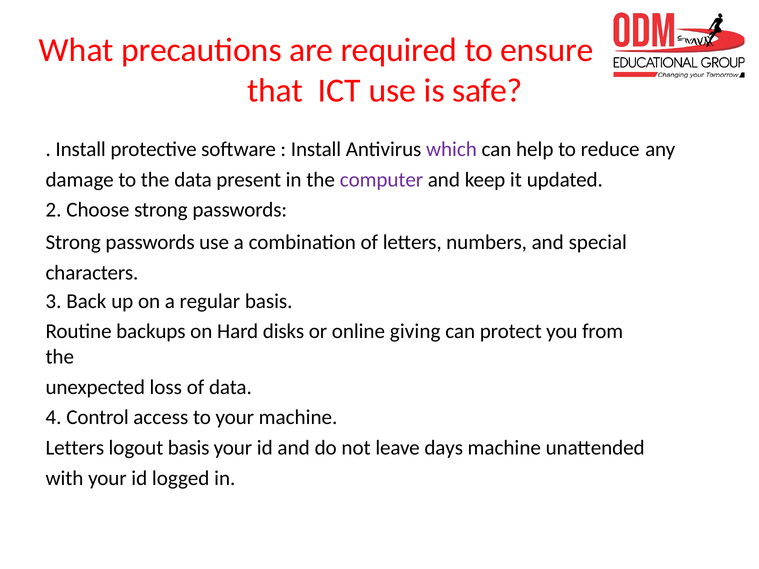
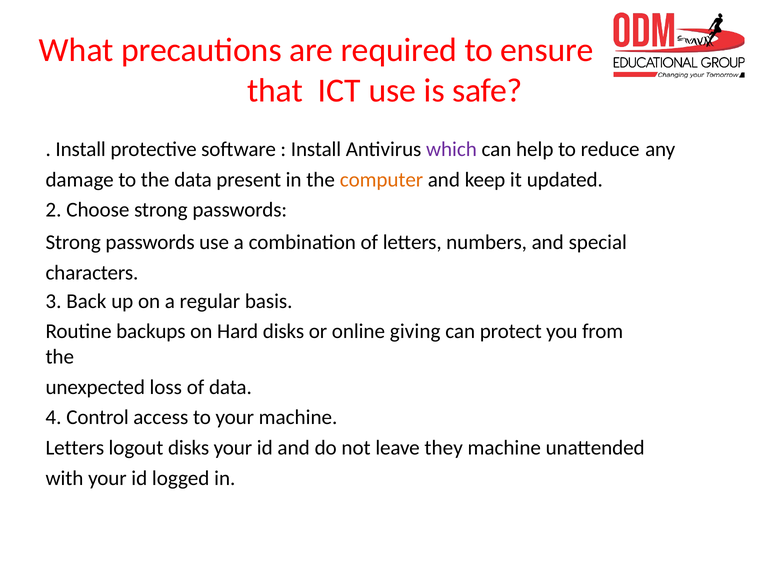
computer colour: purple -> orange
logout basis: basis -> disks
days: days -> they
